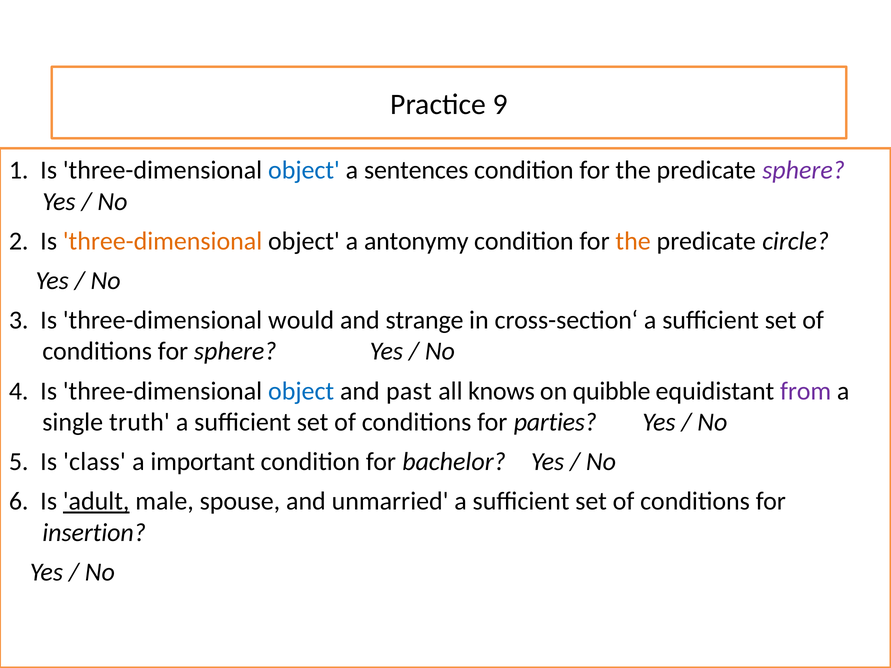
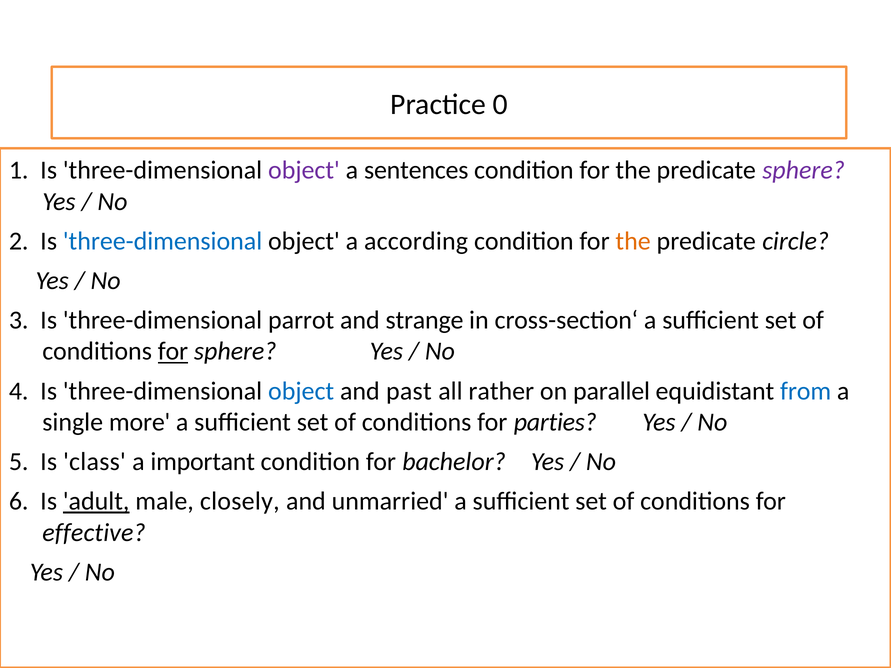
9: 9 -> 0
object at (304, 170) colour: blue -> purple
three-dimensional at (163, 241) colour: orange -> blue
antonymy: antonymy -> according
would: would -> parrot
for at (173, 352) underline: none -> present
knows: knows -> rather
quibble: quibble -> parallel
from colour: purple -> blue
truth: truth -> more
spouse: spouse -> closely
insertion: insertion -> effective
